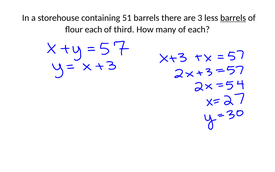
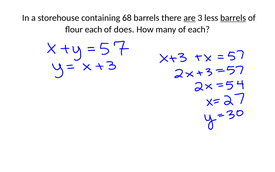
51: 51 -> 68
are underline: none -> present
third: third -> does
